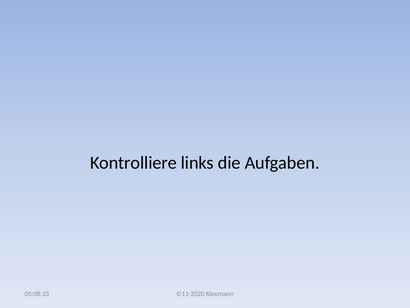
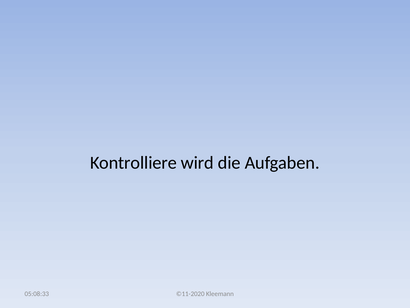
links: links -> wird
